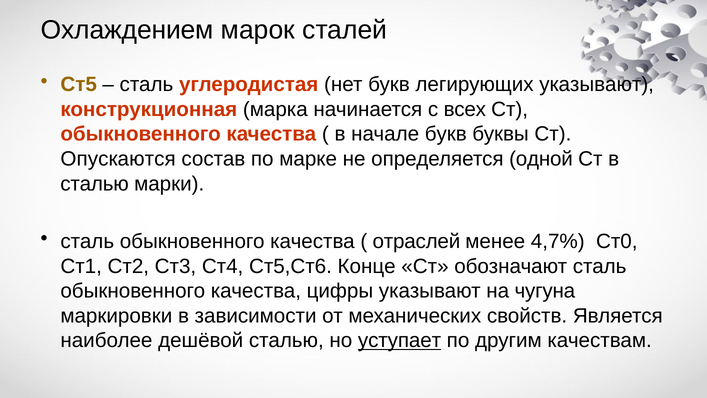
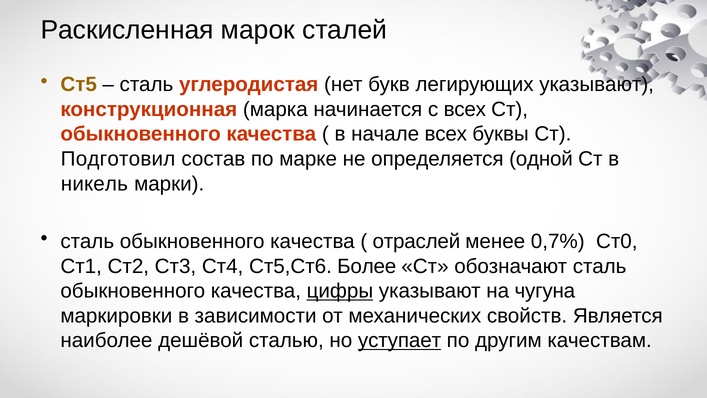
Охлаждением: Охлаждением -> Раскисленная
начале букв: букв -> всех
Опускаются: Опускаются -> Подготовил
сталью at (95, 184): сталью -> никель
4,7%: 4,7% -> 0,7%
Конце: Конце -> Более
цифры underline: none -> present
